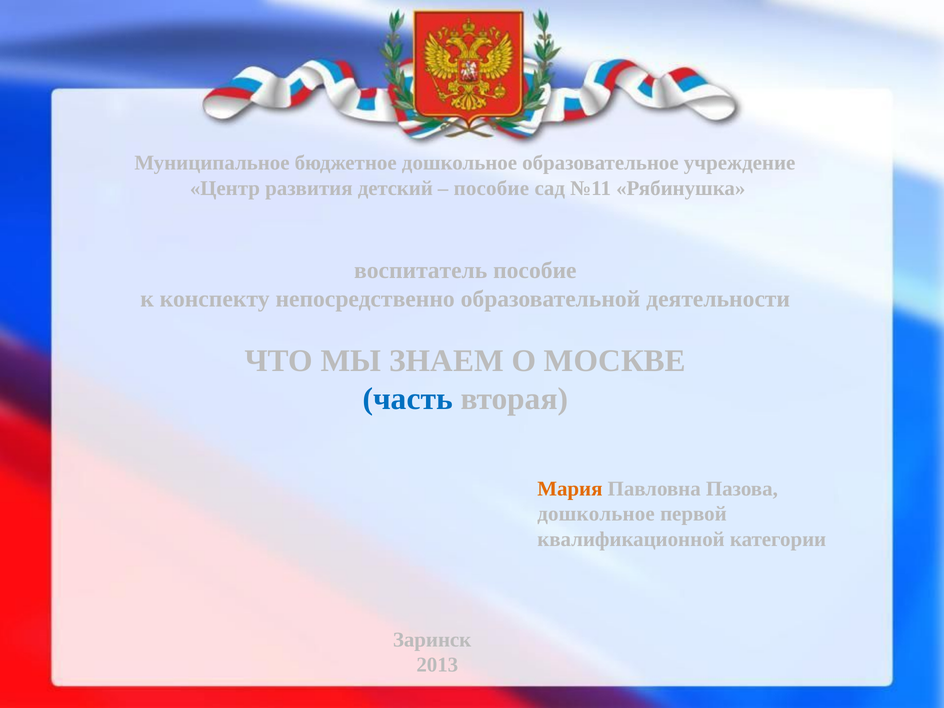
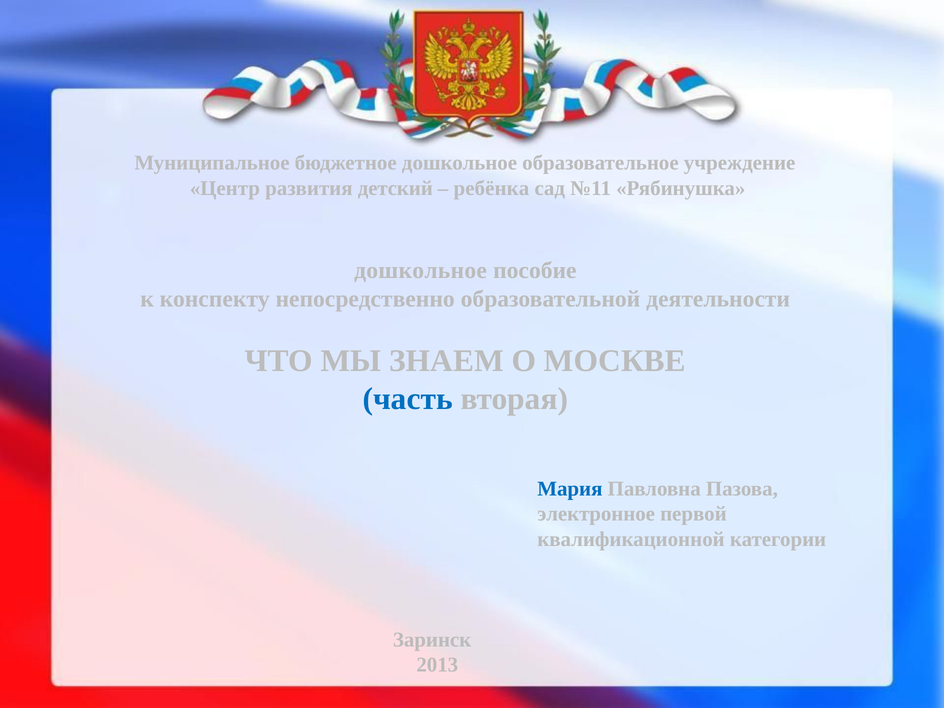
пособие at (491, 188): пособие -> ребёнка
воспитатель at (421, 271): воспитатель -> дошкольное
Мария colour: orange -> blue
дошкольное at (596, 514): дошкольное -> электронное
